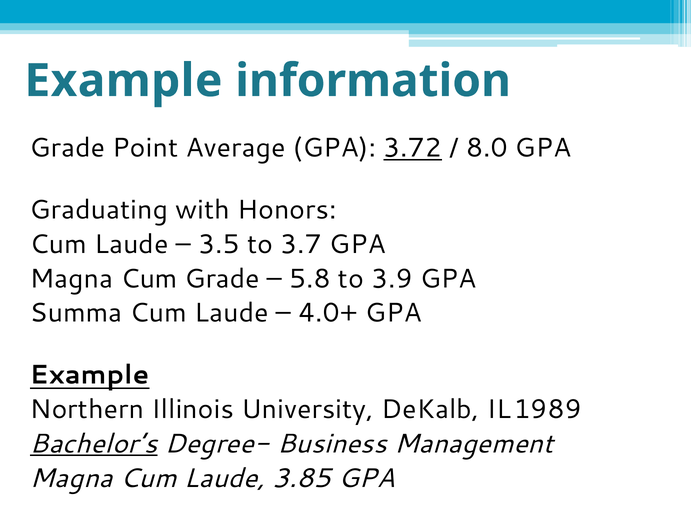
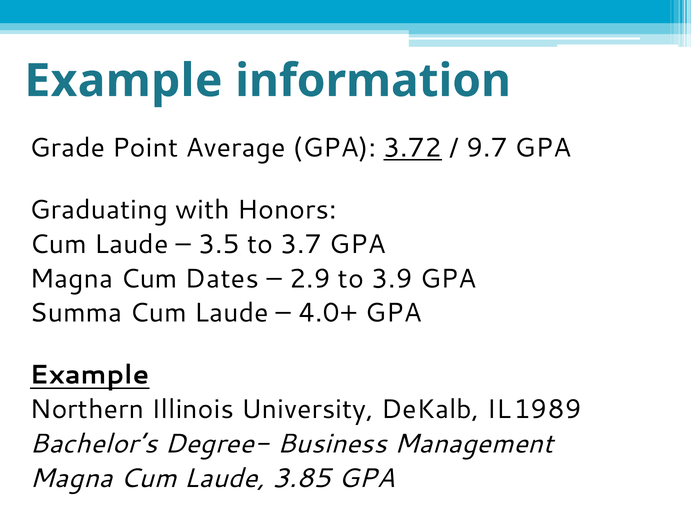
8.0: 8.0 -> 9.7
Cum Grade: Grade -> Dates
5.8: 5.8 -> 2.9
Bachelor’s underline: present -> none
